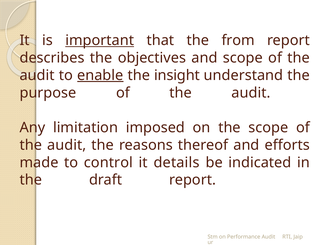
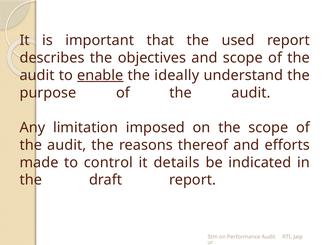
important underline: present -> none
from: from -> used
insight: insight -> ideally
